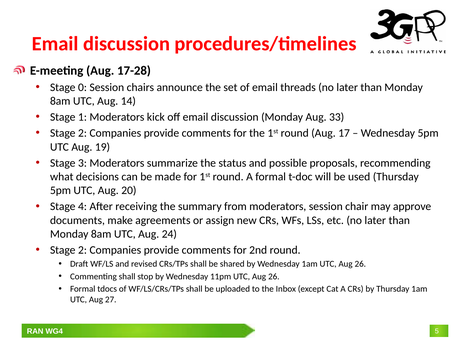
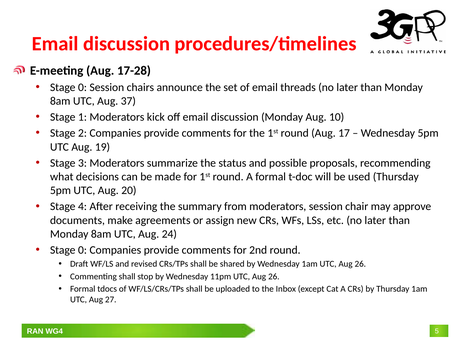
14: 14 -> 37
33: 33 -> 10
2 at (83, 250): 2 -> 0
